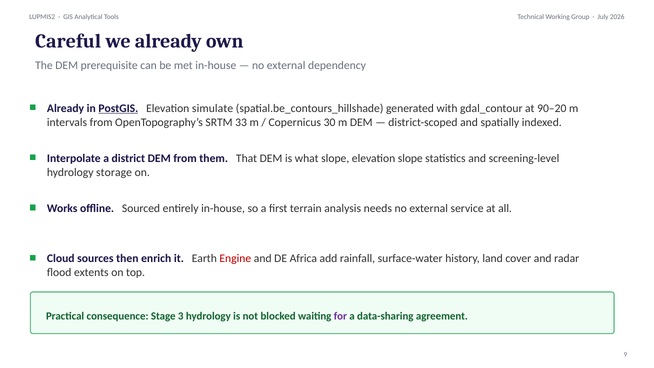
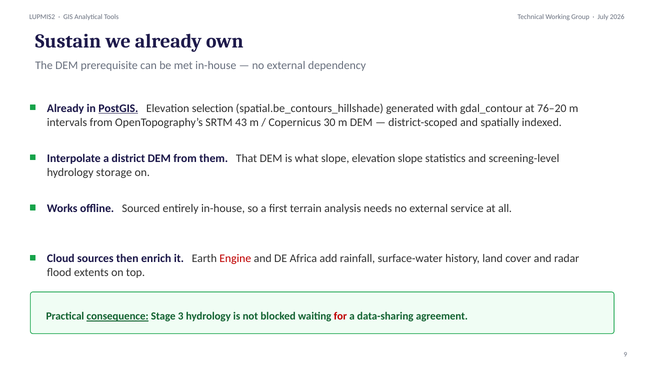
Careful: Careful -> Sustain
simulate: simulate -> selection
90–20: 90–20 -> 76–20
33: 33 -> 43
consequence underline: none -> present
for colour: purple -> red
